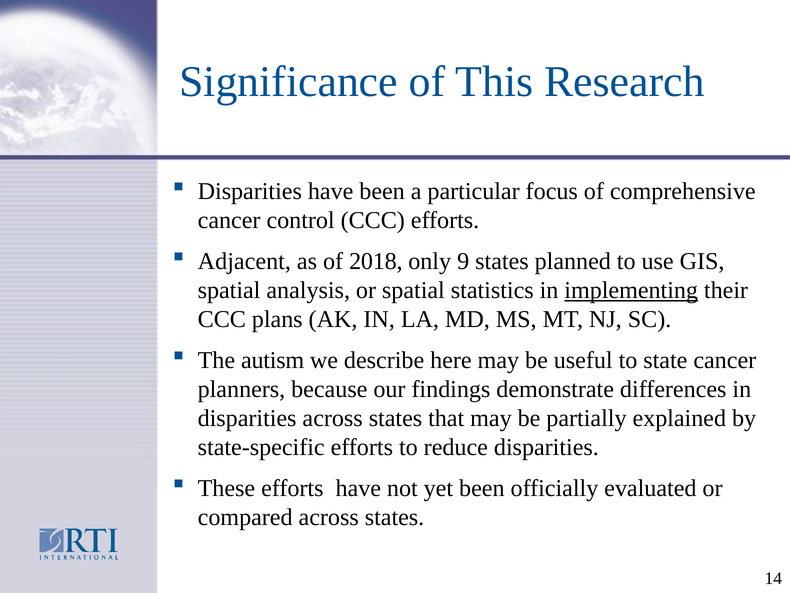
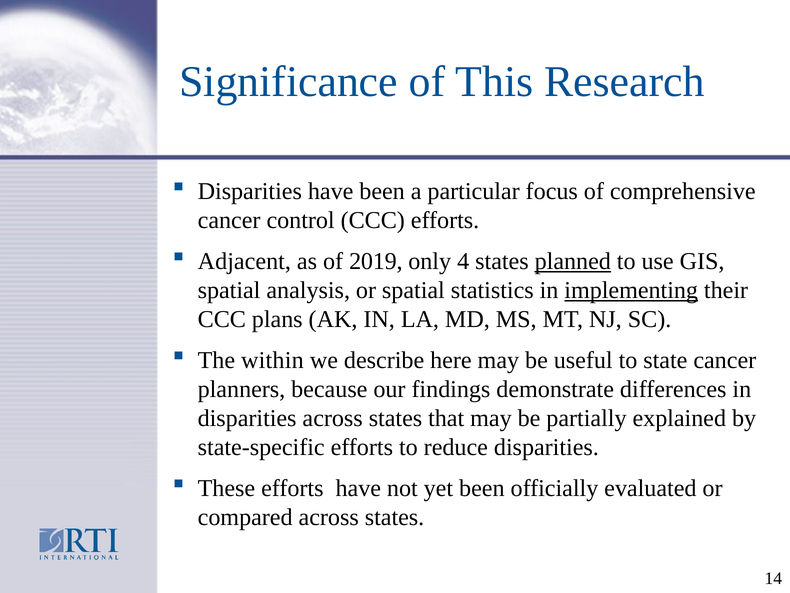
2018: 2018 -> 2019
9: 9 -> 4
planned underline: none -> present
autism: autism -> within
